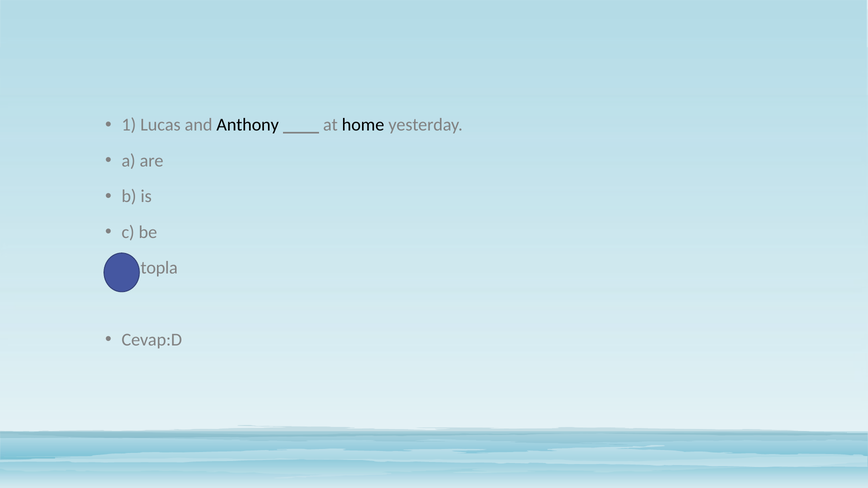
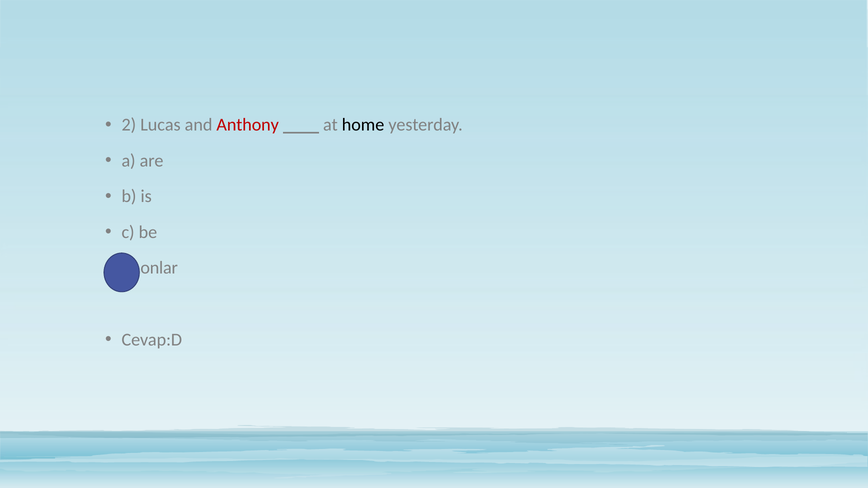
1: 1 -> 2
Anthony colour: black -> red
topla: topla -> onlar
